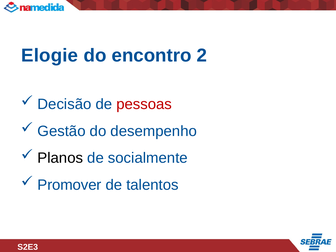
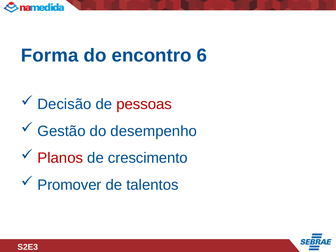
Elogie: Elogie -> Forma
2: 2 -> 6
Planos colour: black -> red
socialmente: socialmente -> crescimento
